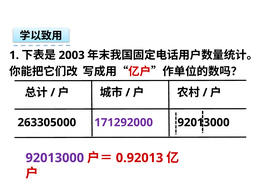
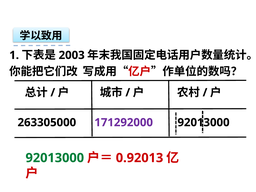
92013000 at (55, 158) colour: purple -> green
